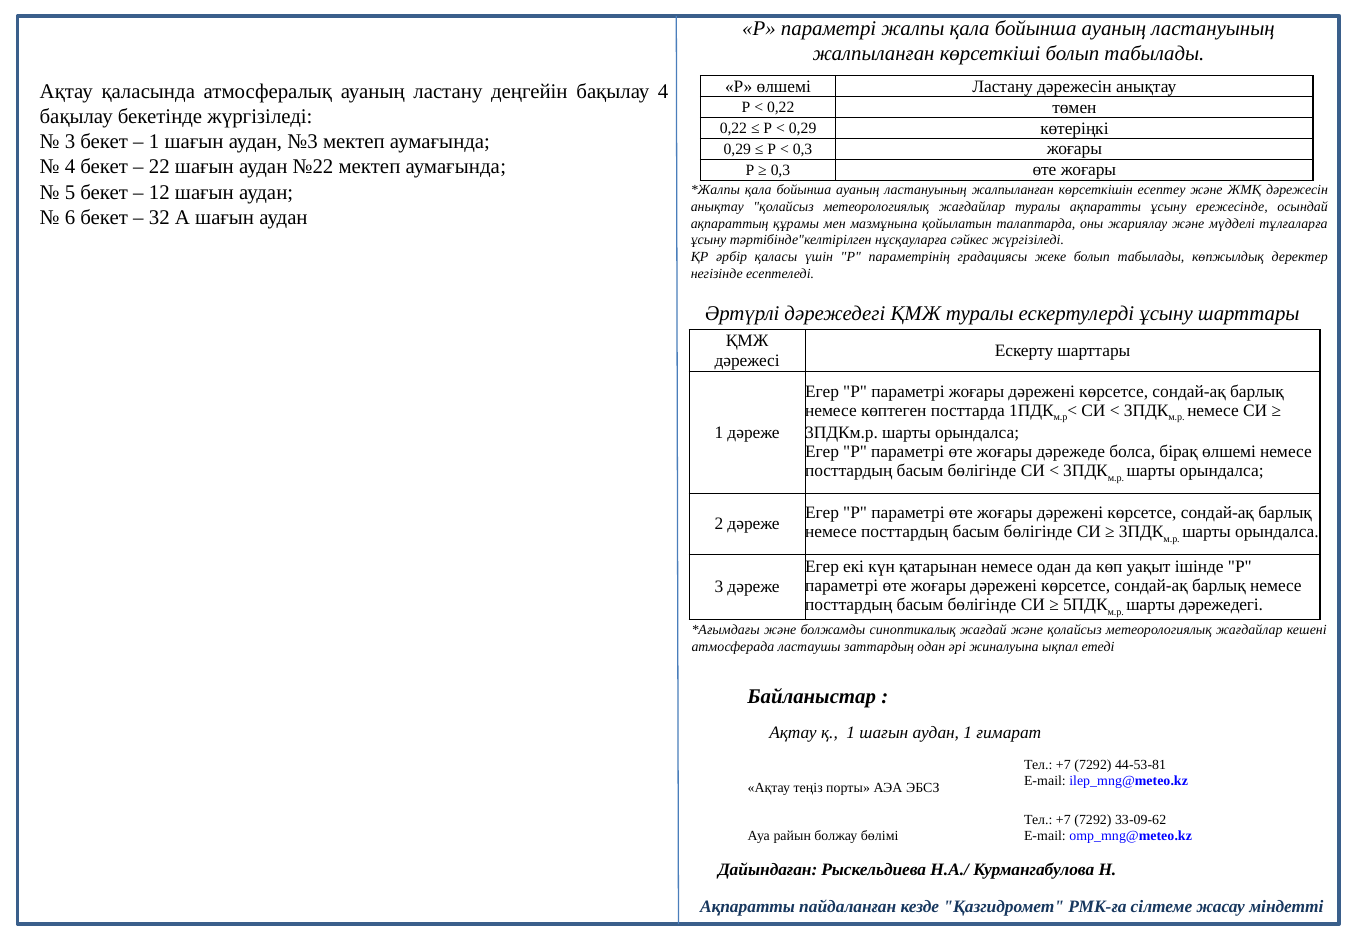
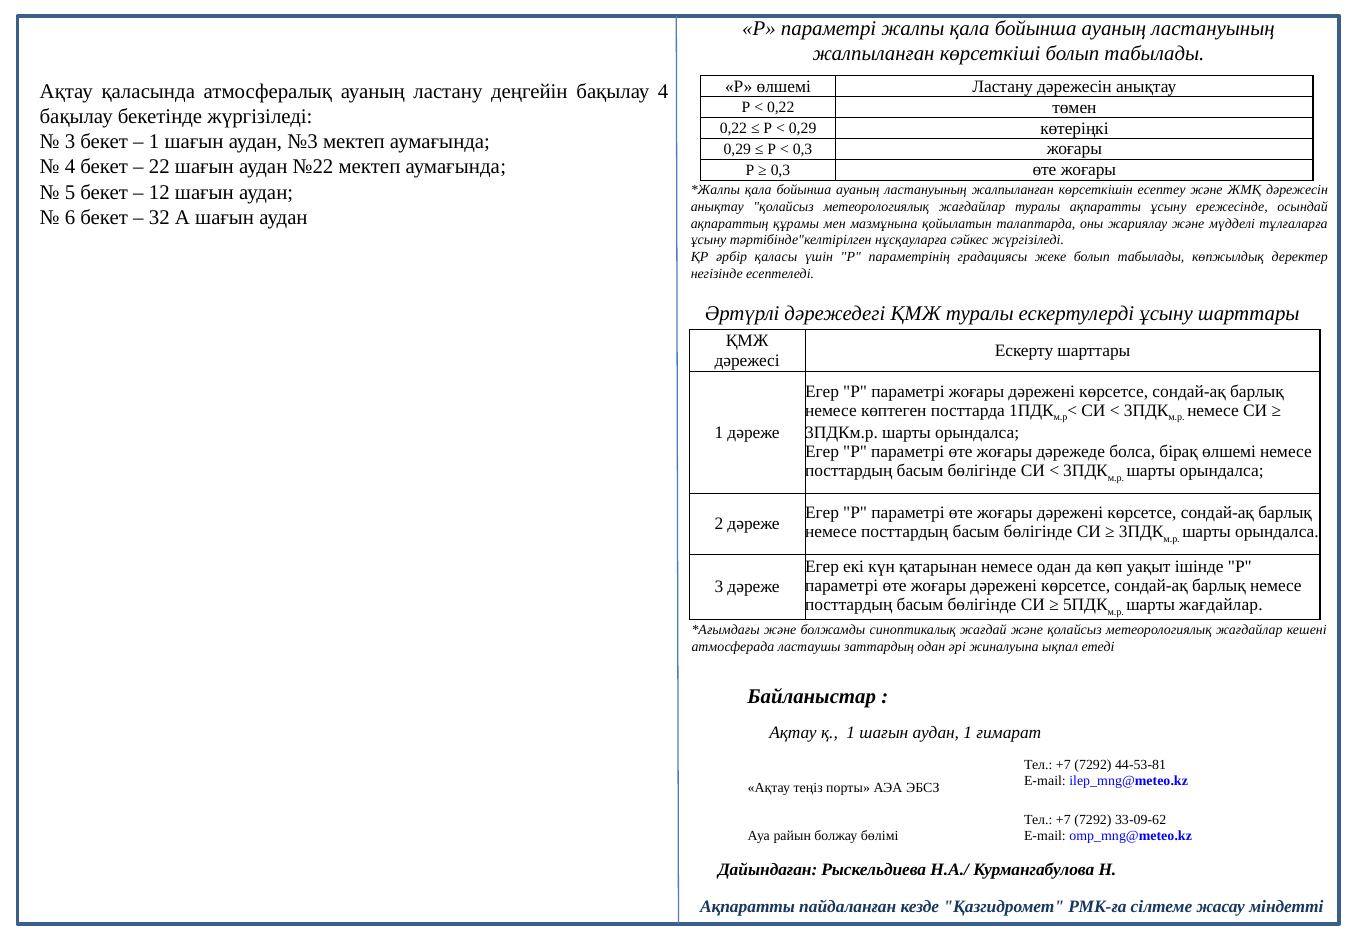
шарты дәрежедегі: дәрежедегі -> жағдайлар
